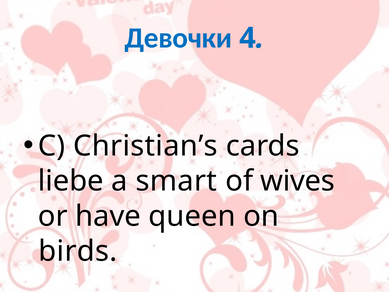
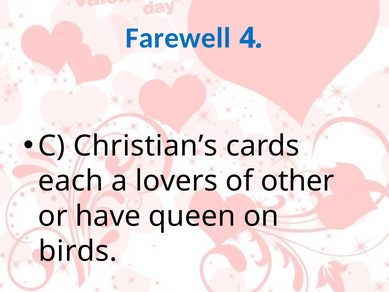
Девочки: Девочки -> Farewell
liebe: liebe -> each
smart: smart -> lovers
wives: wives -> other
